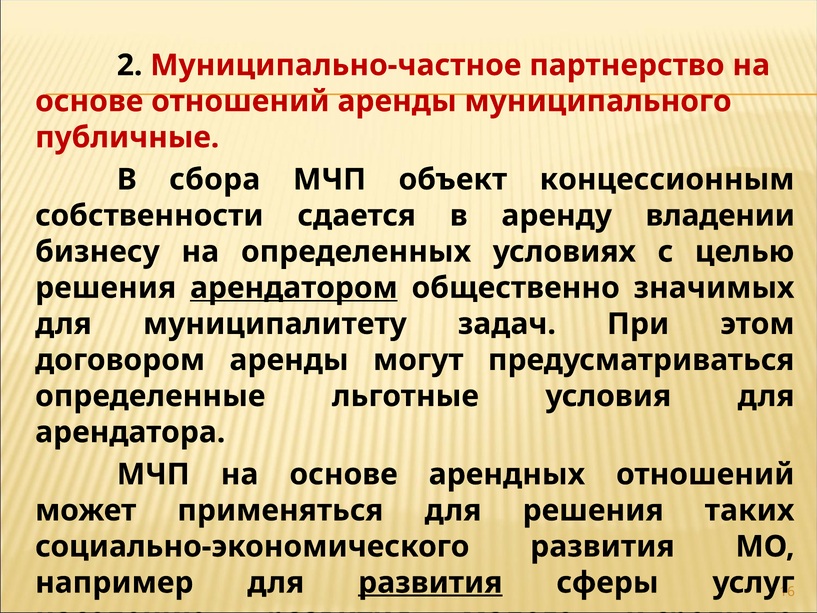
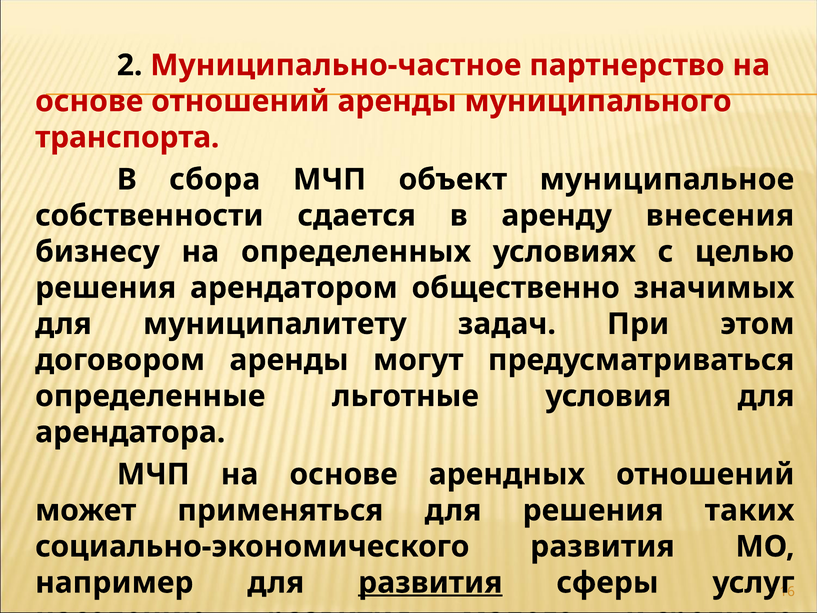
публичные: публичные -> транспорта
концессионным: концессионным -> муниципальное
владении: владении -> внесения
арендатором underline: present -> none
